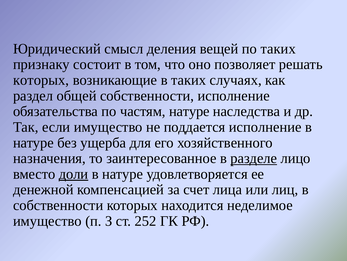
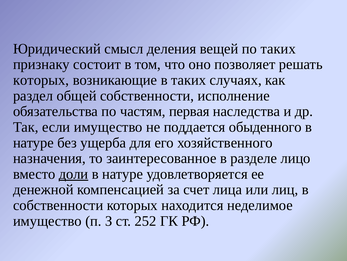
частям натуре: натуре -> первая
поддается исполнение: исполнение -> обыденного
разделе underline: present -> none
